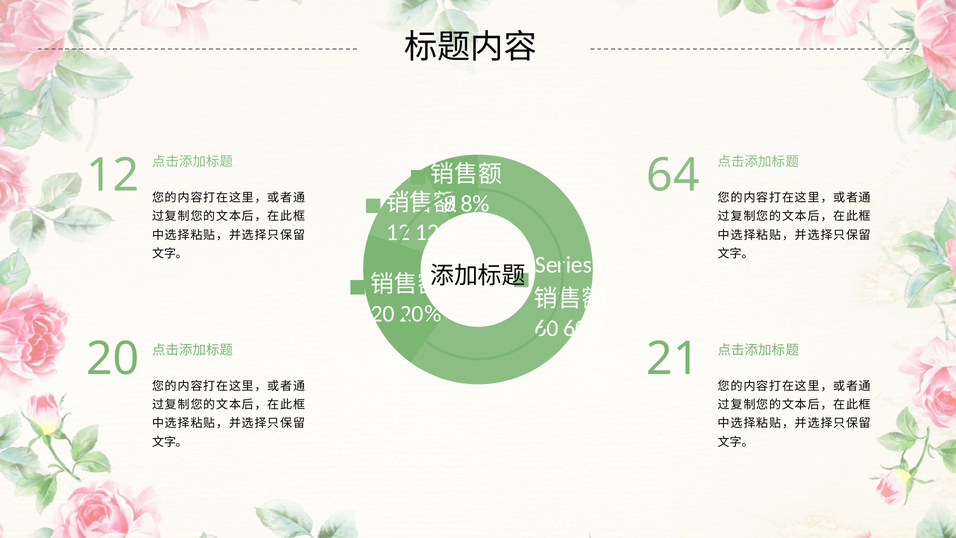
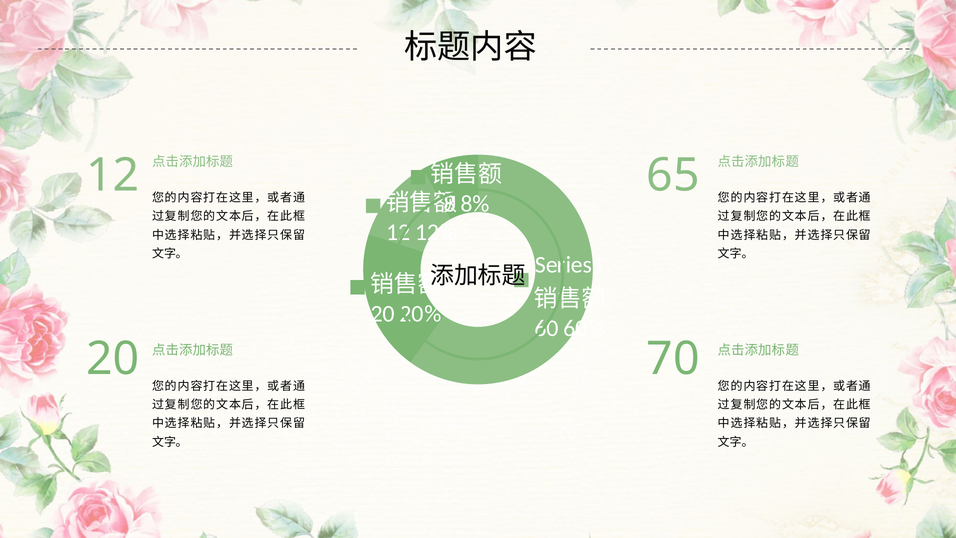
64: 64 -> 65
21: 21 -> 70
